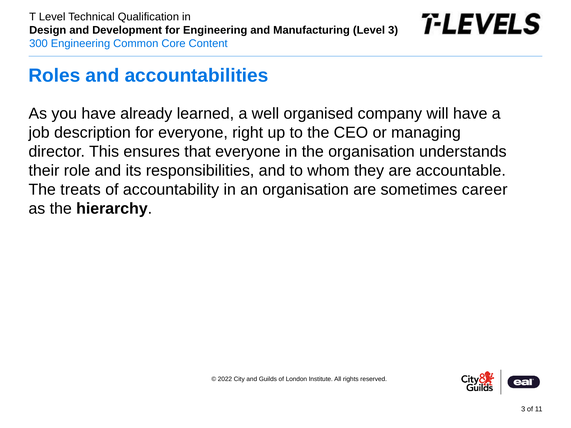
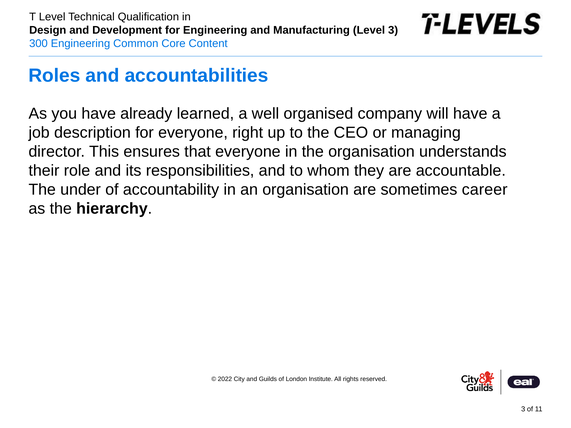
treats: treats -> under
